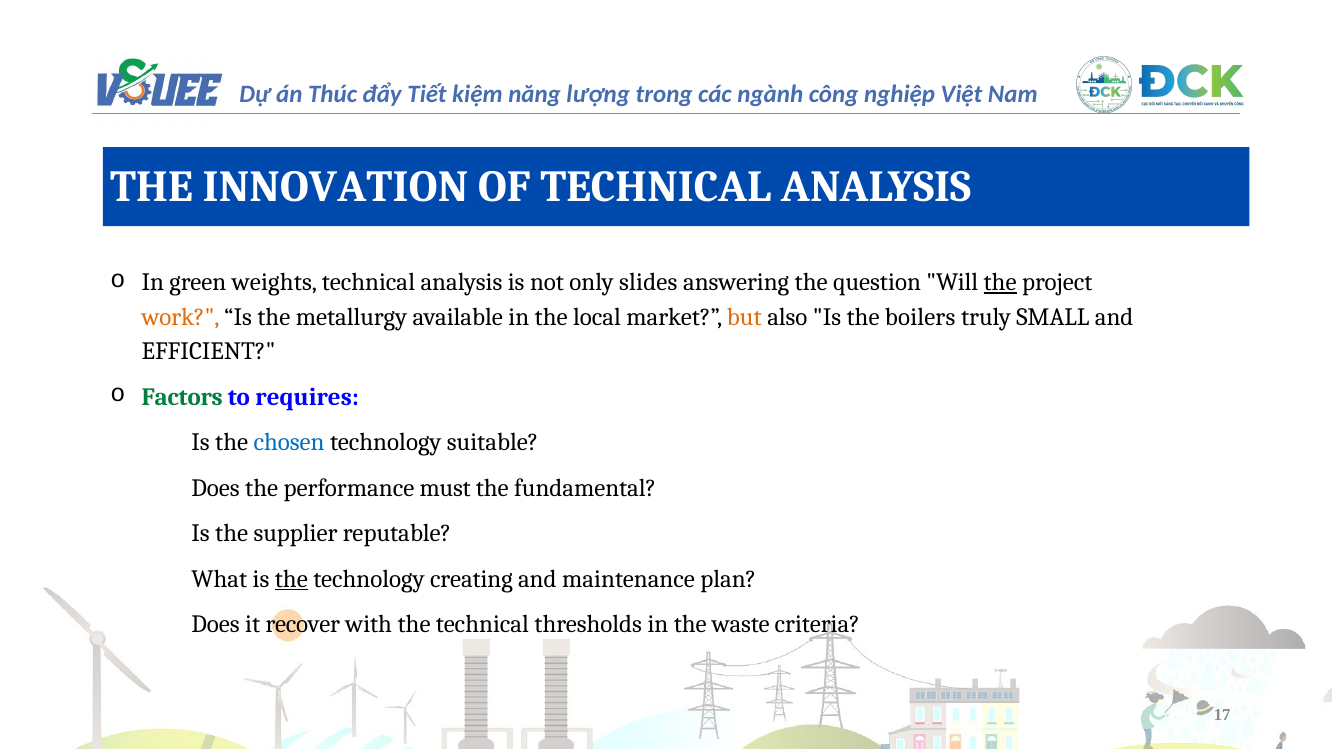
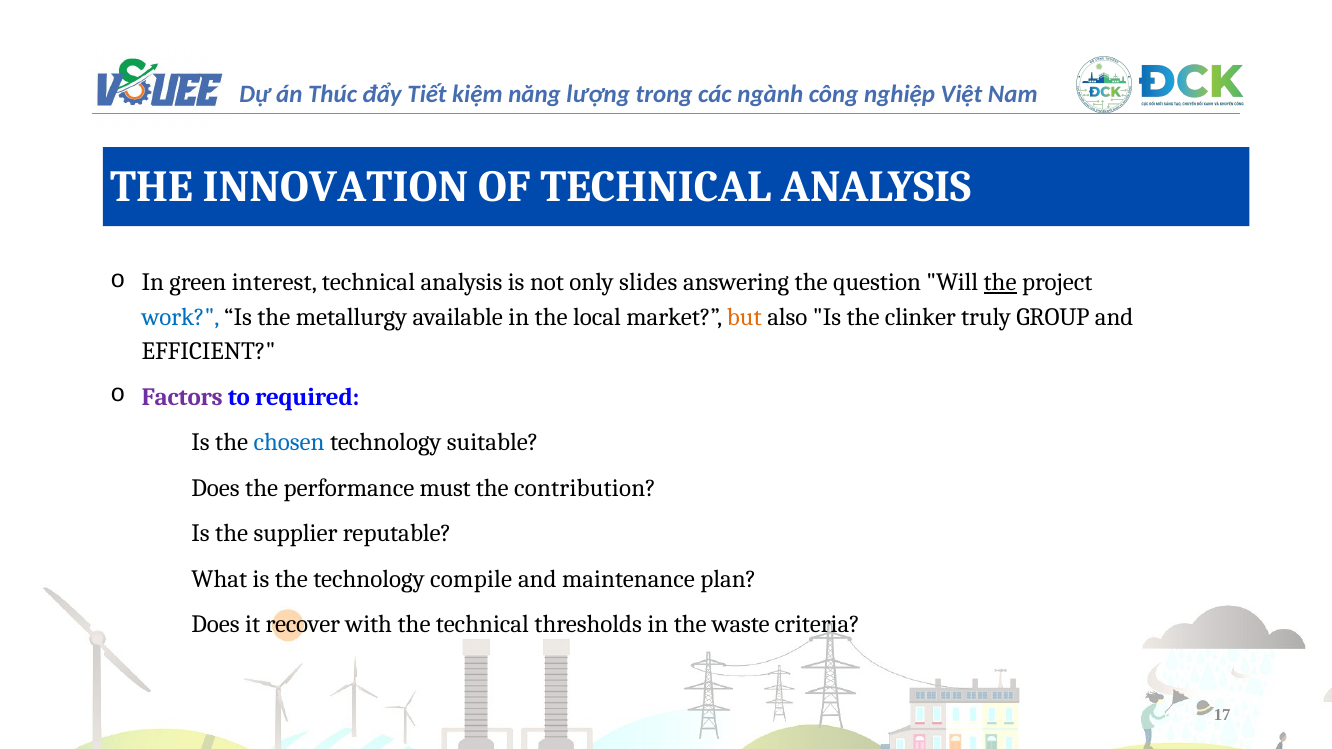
weights: weights -> interest
work colour: orange -> blue
boilers: boilers -> clinker
SMALL: SMALL -> GROUP
Factors colour: green -> purple
requires: requires -> required
fundamental: fundamental -> contribution
the at (291, 579) underline: present -> none
creating: creating -> compile
